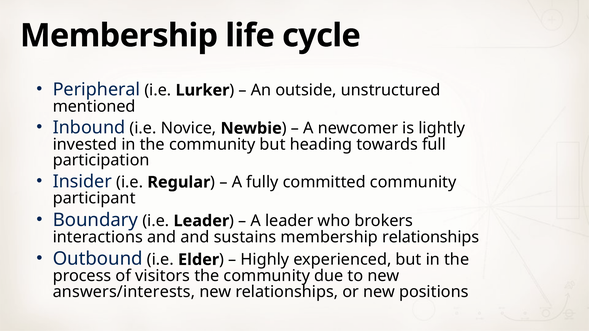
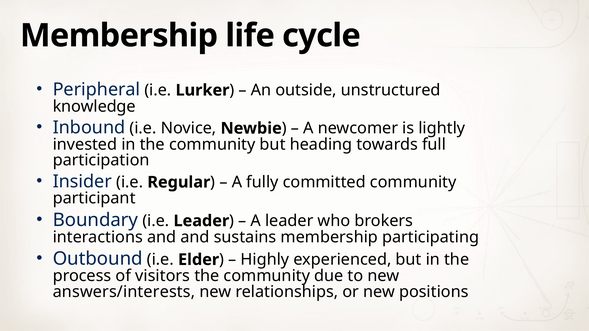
mentioned: mentioned -> knowledge
membership relationships: relationships -> participating
